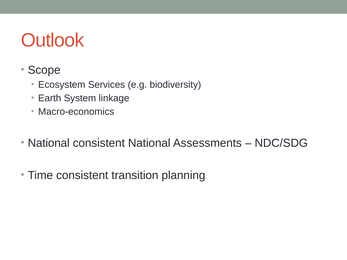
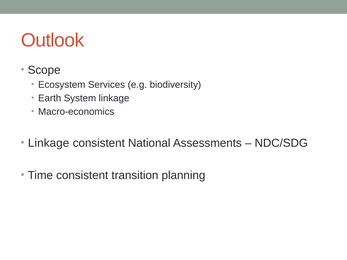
National at (49, 143): National -> Linkage
